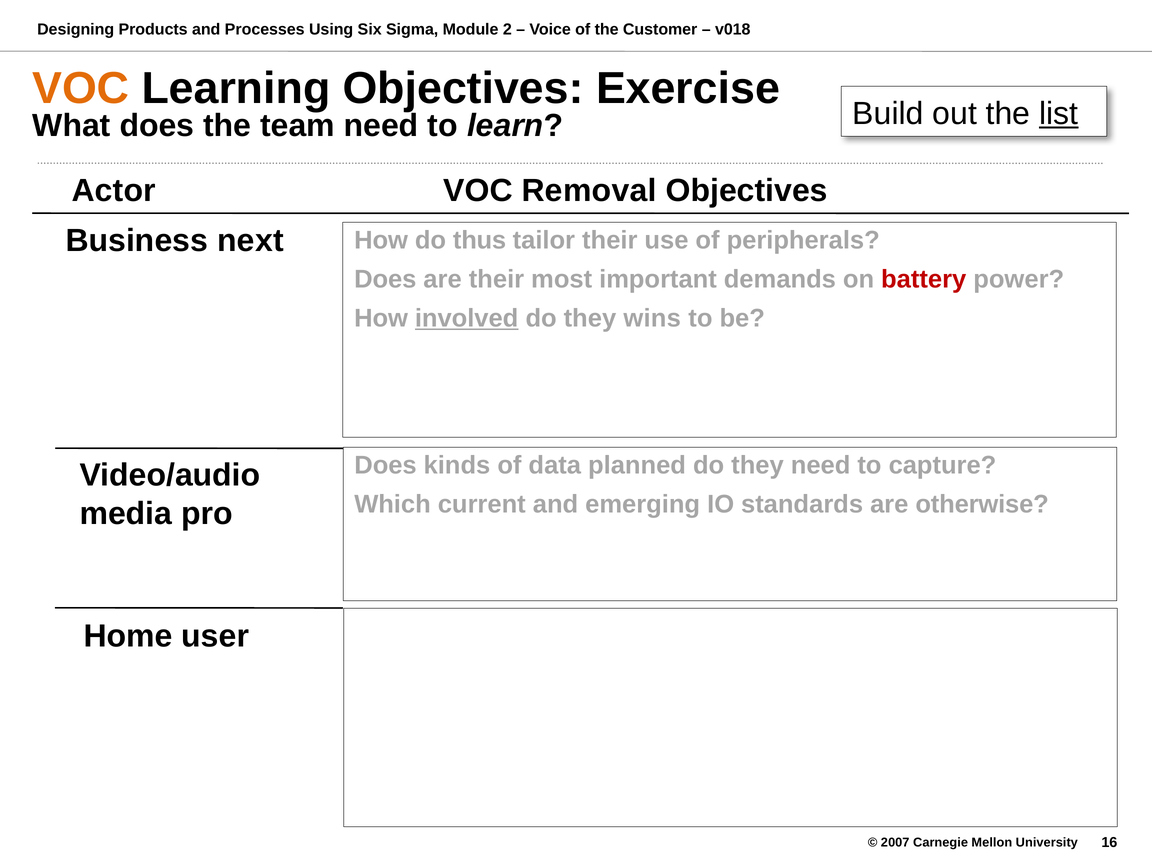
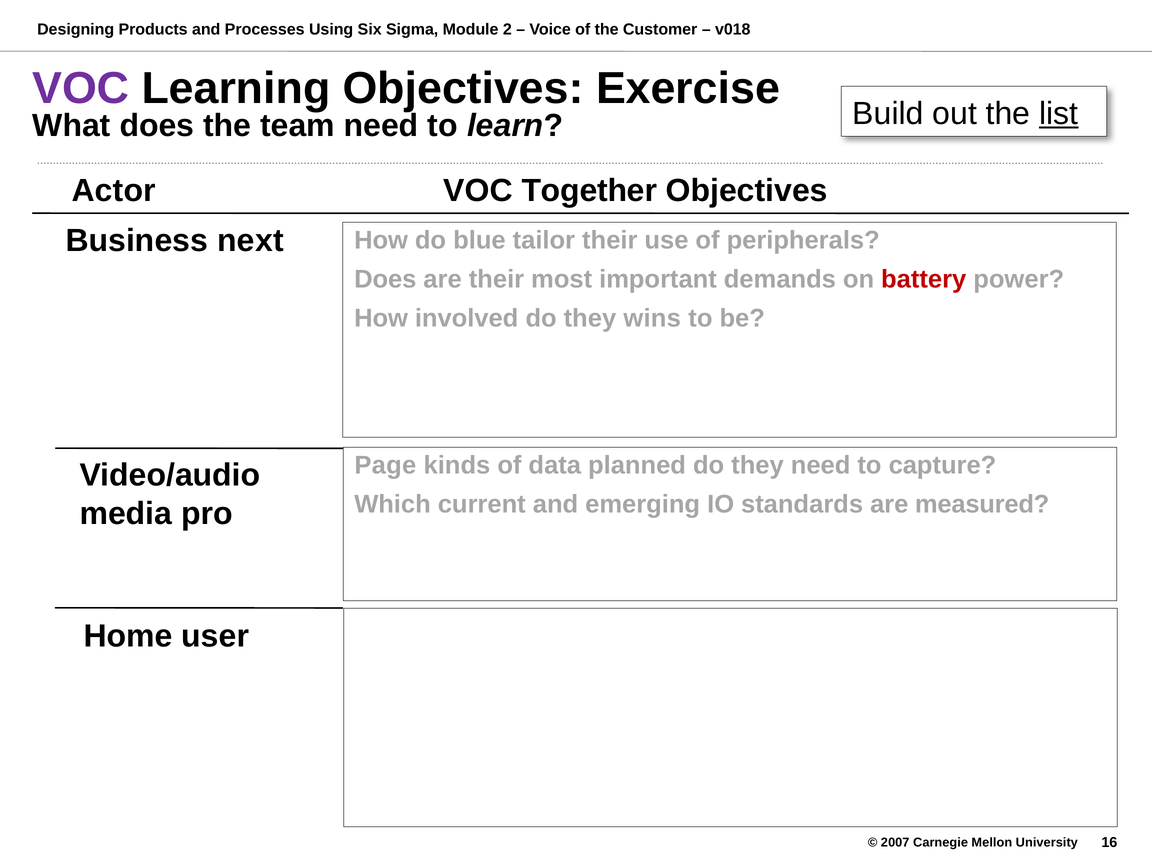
VOC at (81, 88) colour: orange -> purple
Removal: Removal -> Together
thus: thus -> blue
involved underline: present -> none
Does at (386, 465): Does -> Page
otherwise: otherwise -> measured
